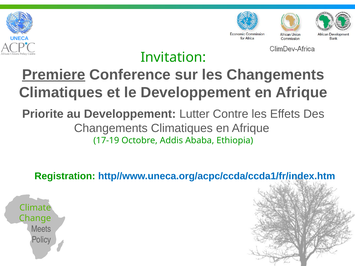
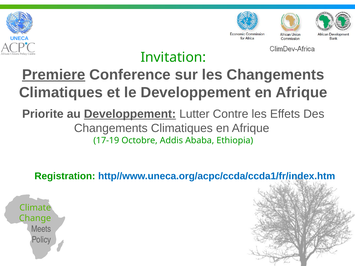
Developpement at (130, 114) underline: none -> present
